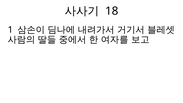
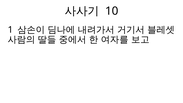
18: 18 -> 10
